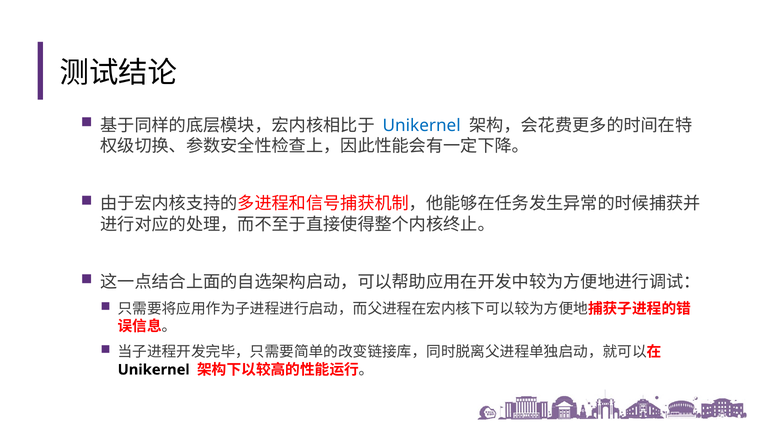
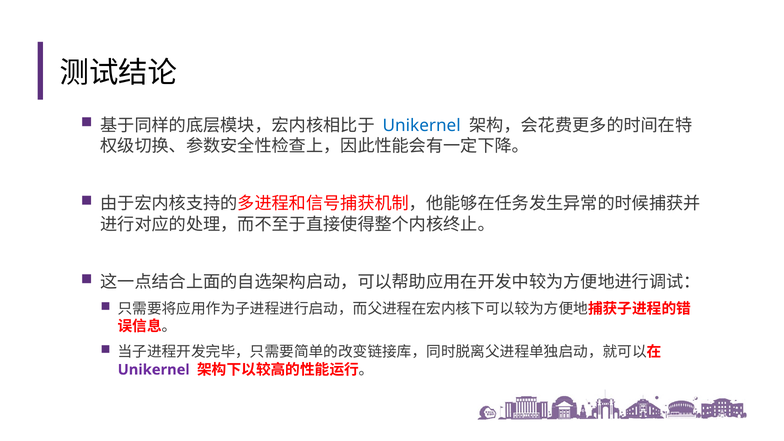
Unikernel at (154, 370) colour: black -> purple
